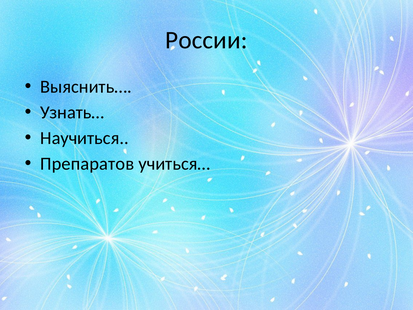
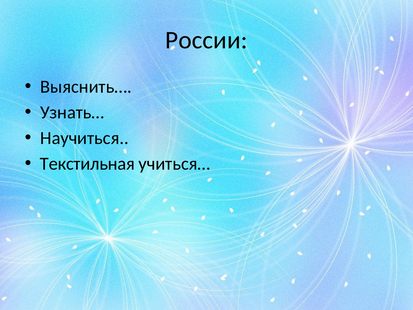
Препаратов: Препаратов -> Текстильная
